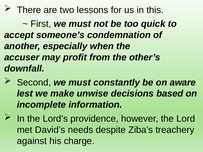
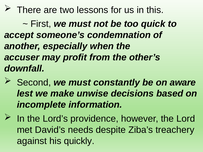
charge: charge -> quickly
